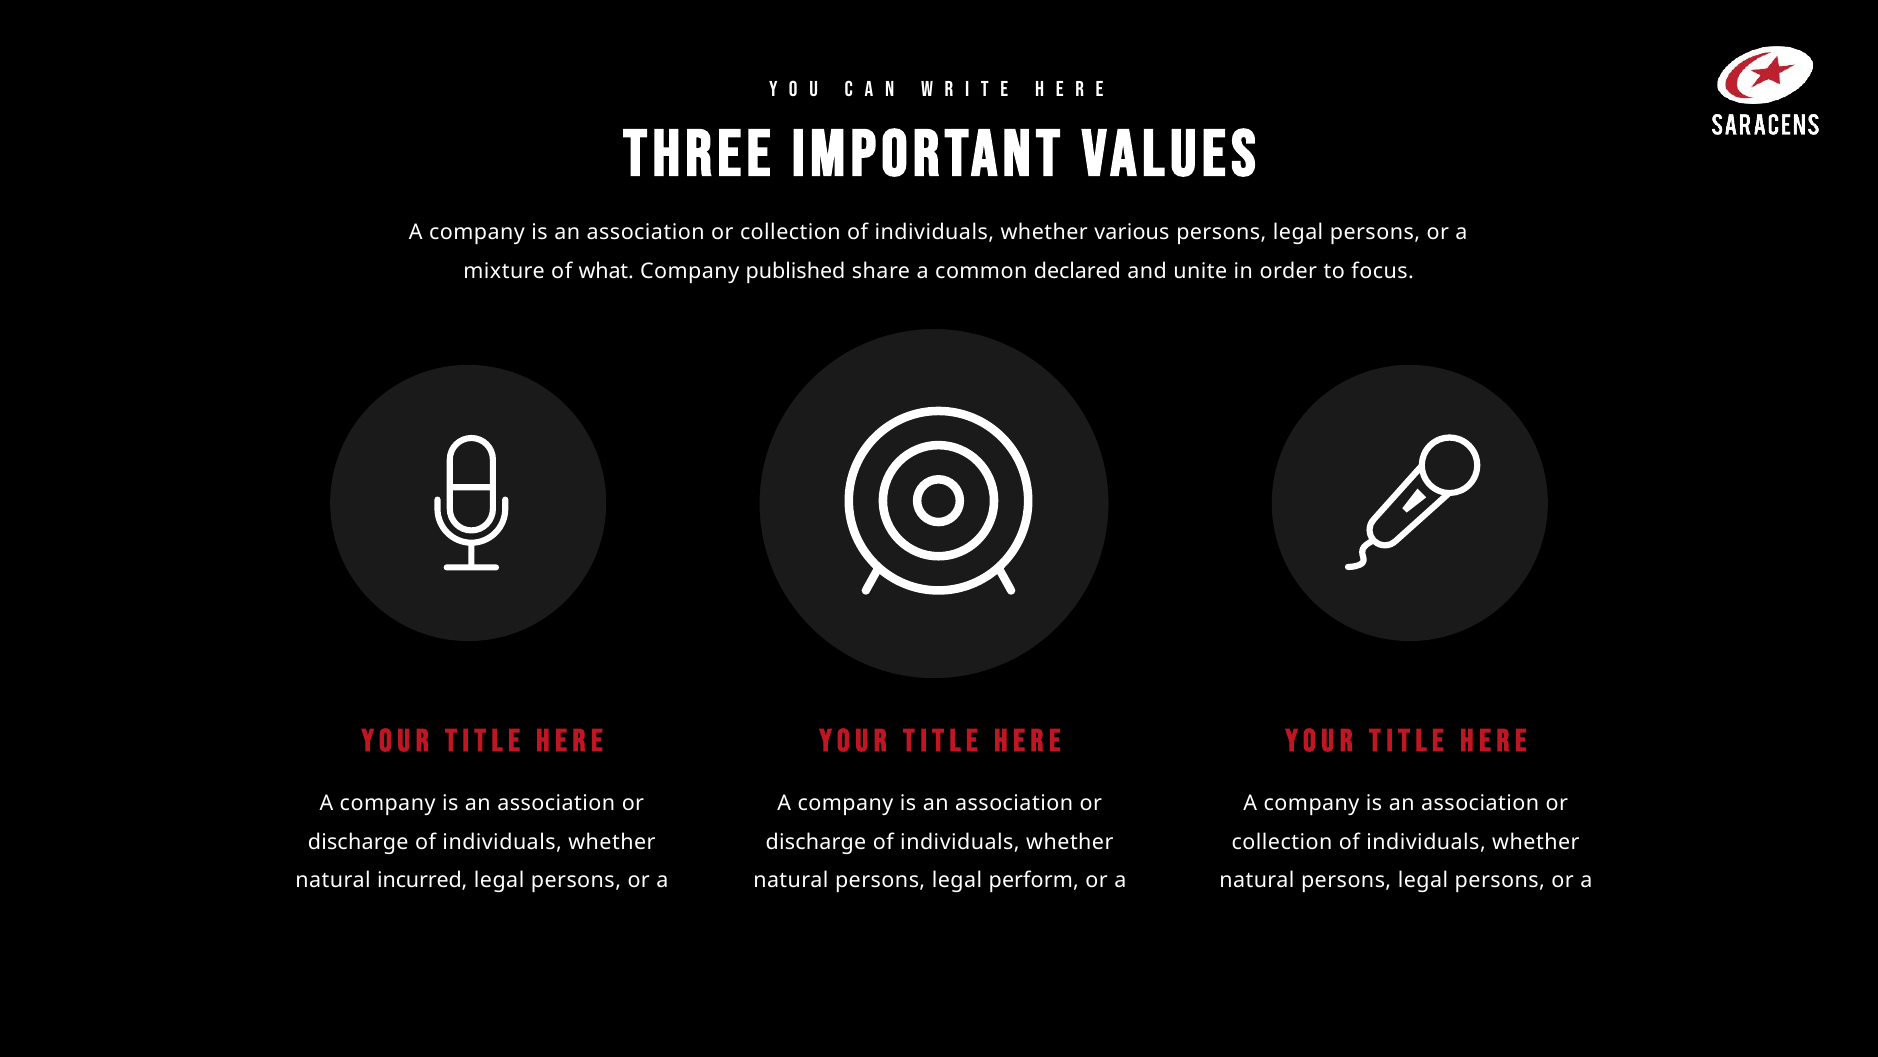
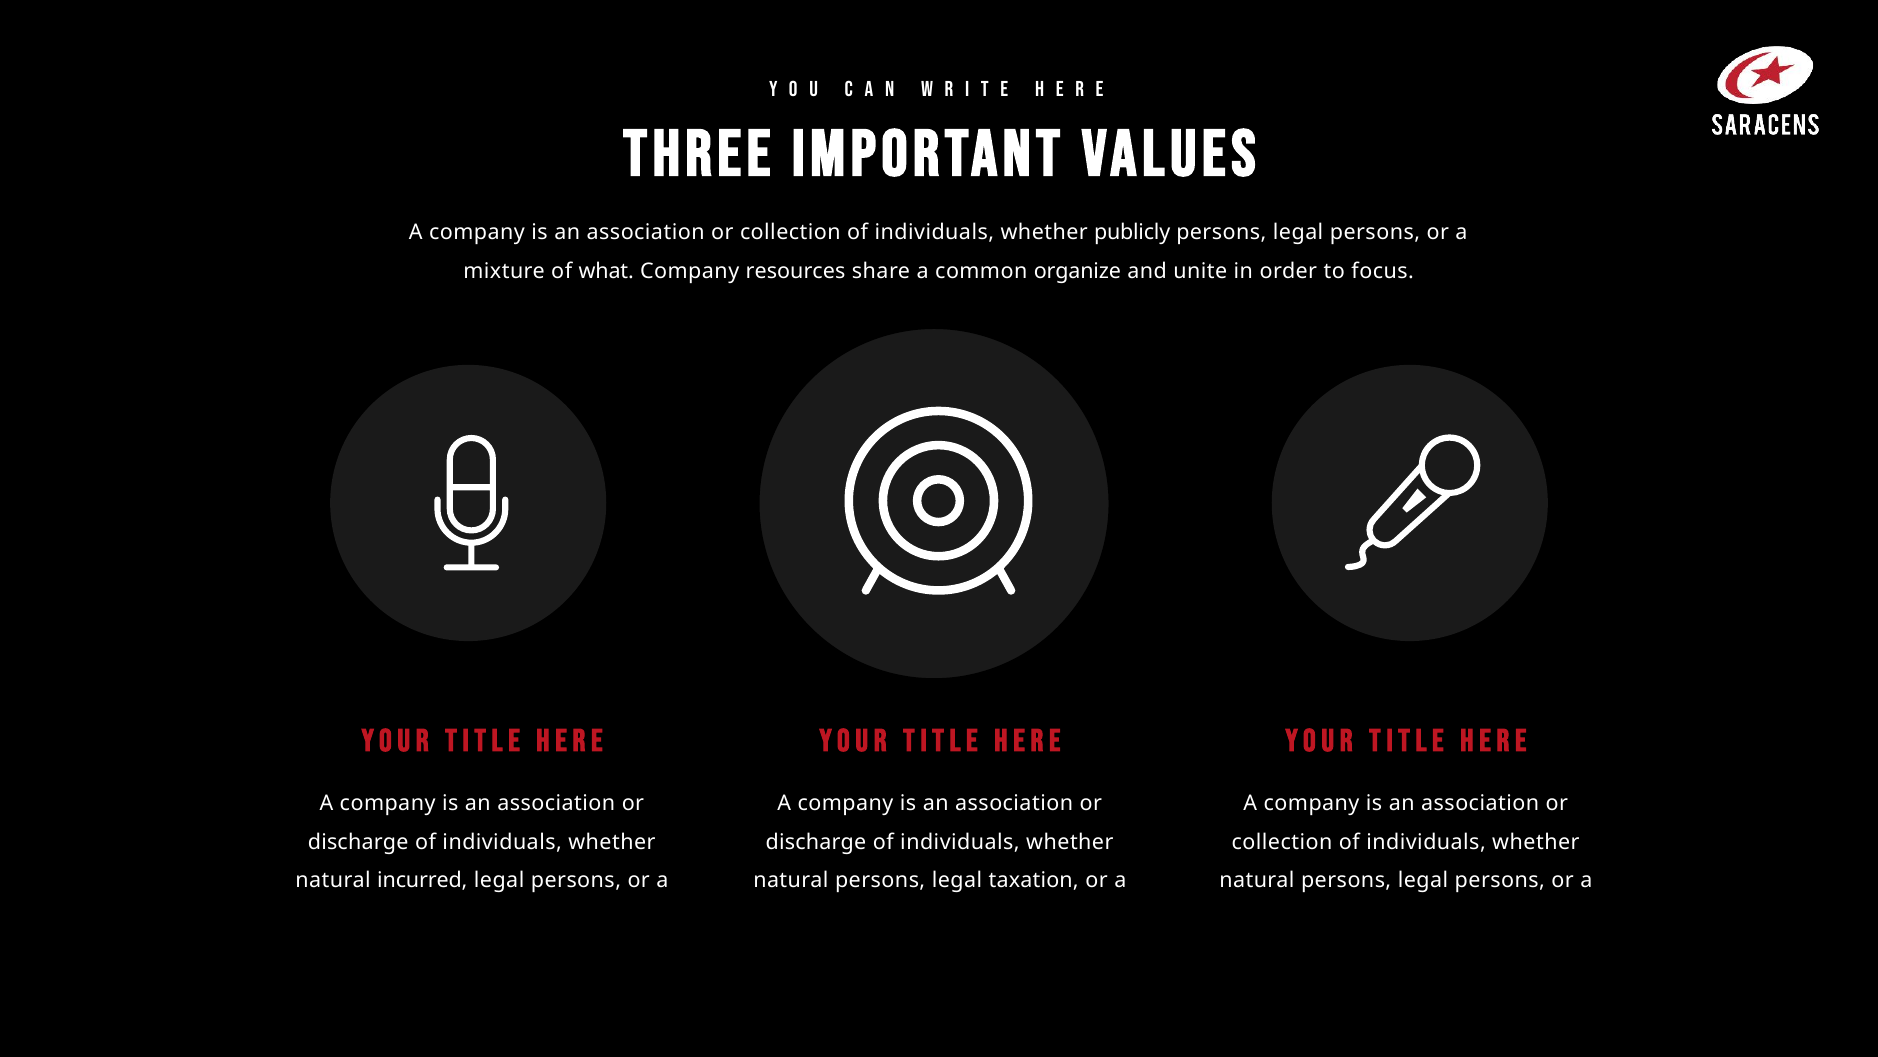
various: various -> publicly
published: published -> resources
declared: declared -> organize
perform: perform -> taxation
